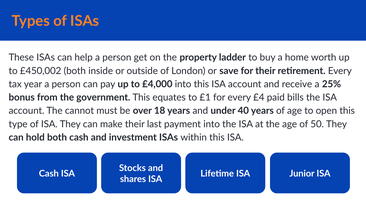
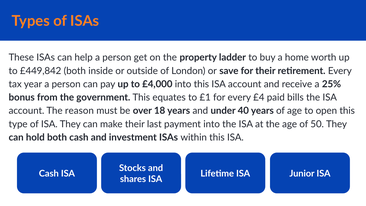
£450,002: £450,002 -> £449,842
cannot: cannot -> reason
